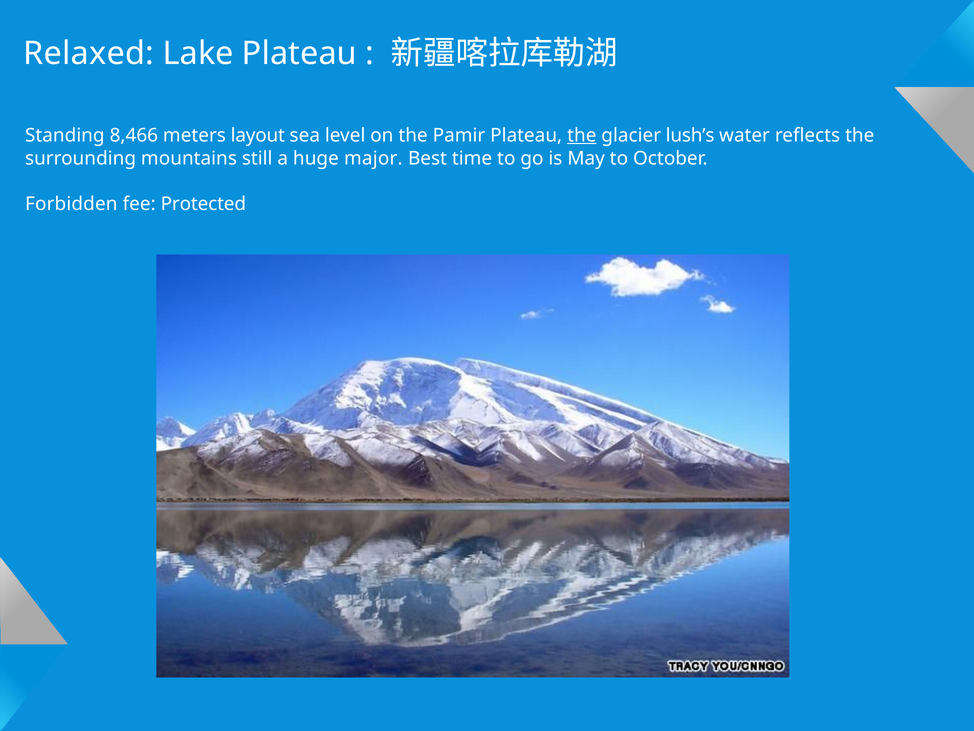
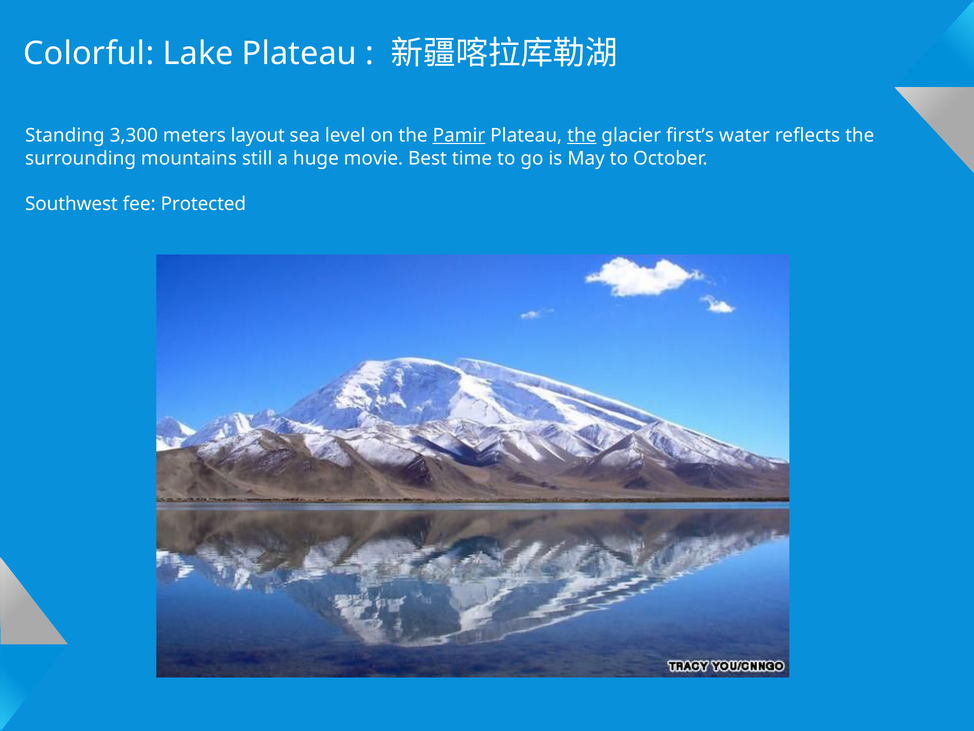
Relaxed: Relaxed -> Colorful
8,466: 8,466 -> 3,300
Pamir underline: none -> present
lush’s: lush’s -> first’s
major: major -> movie
Forbidden: Forbidden -> Southwest
